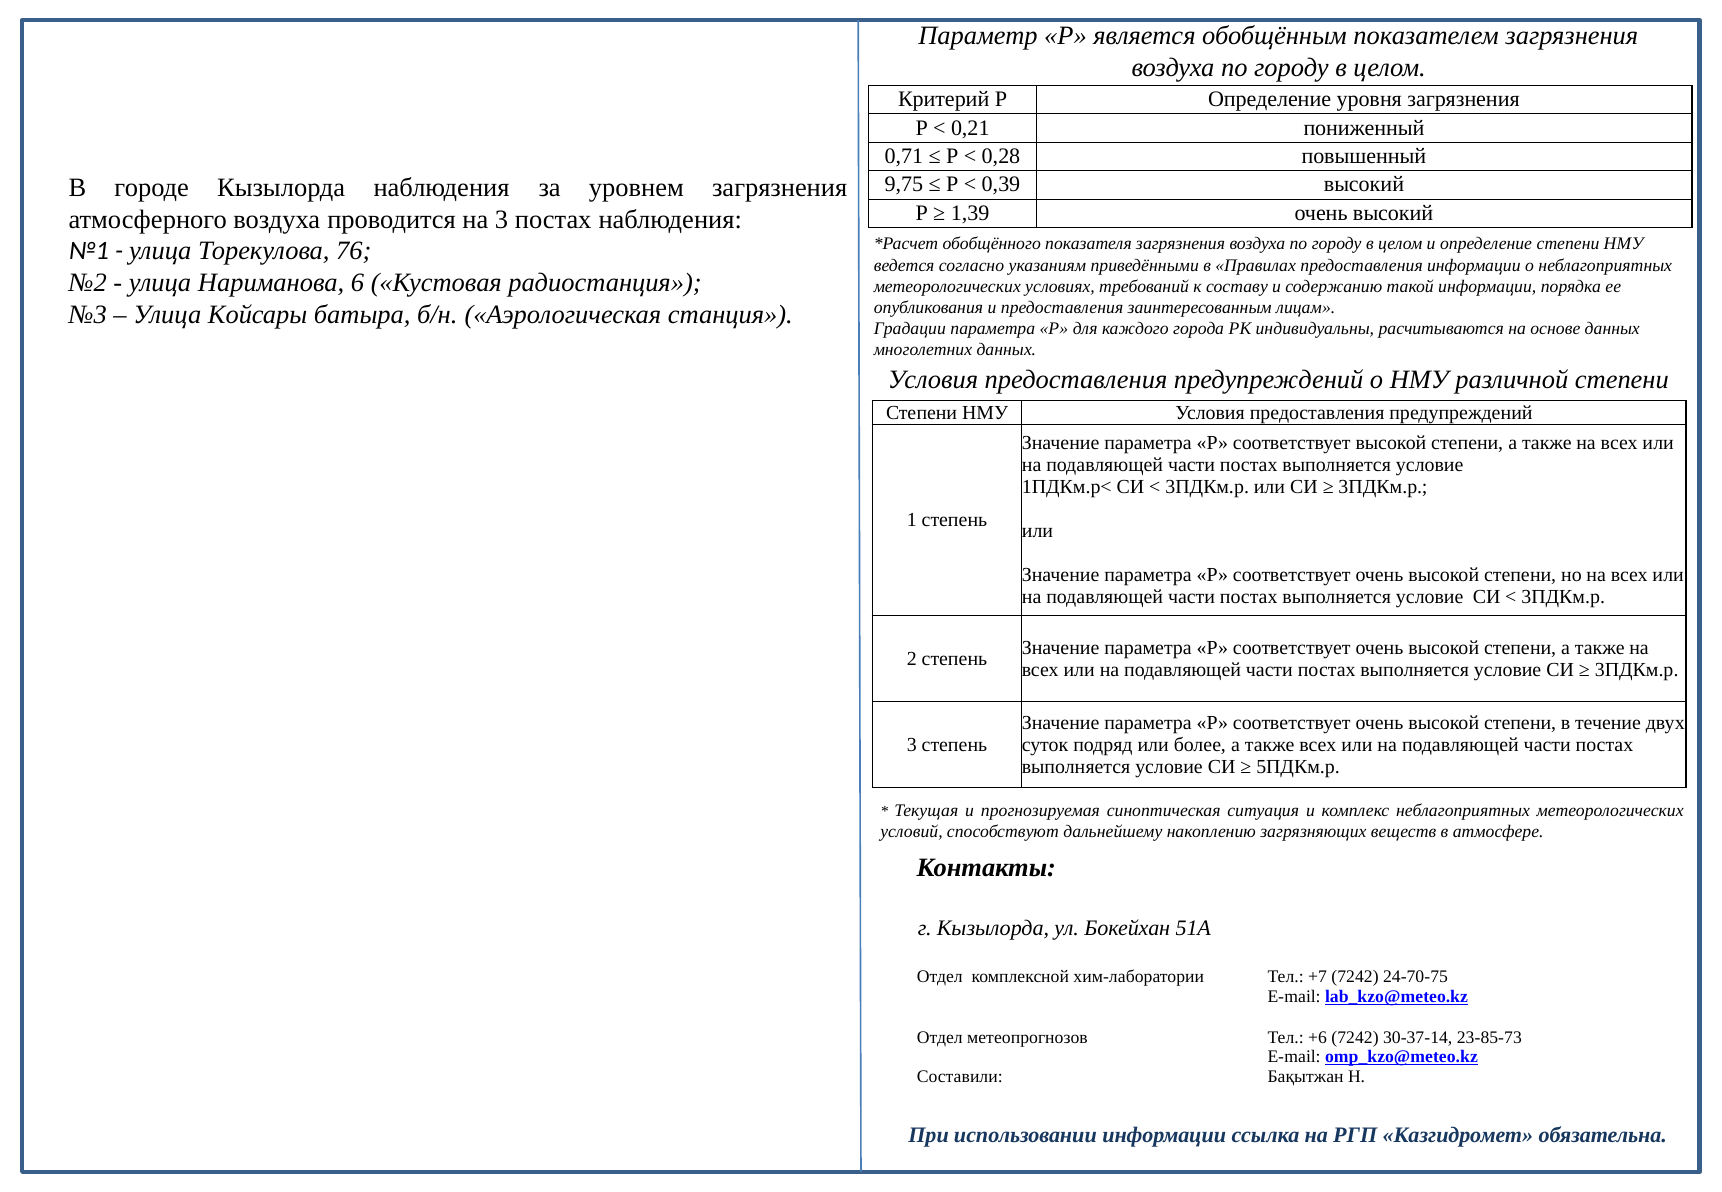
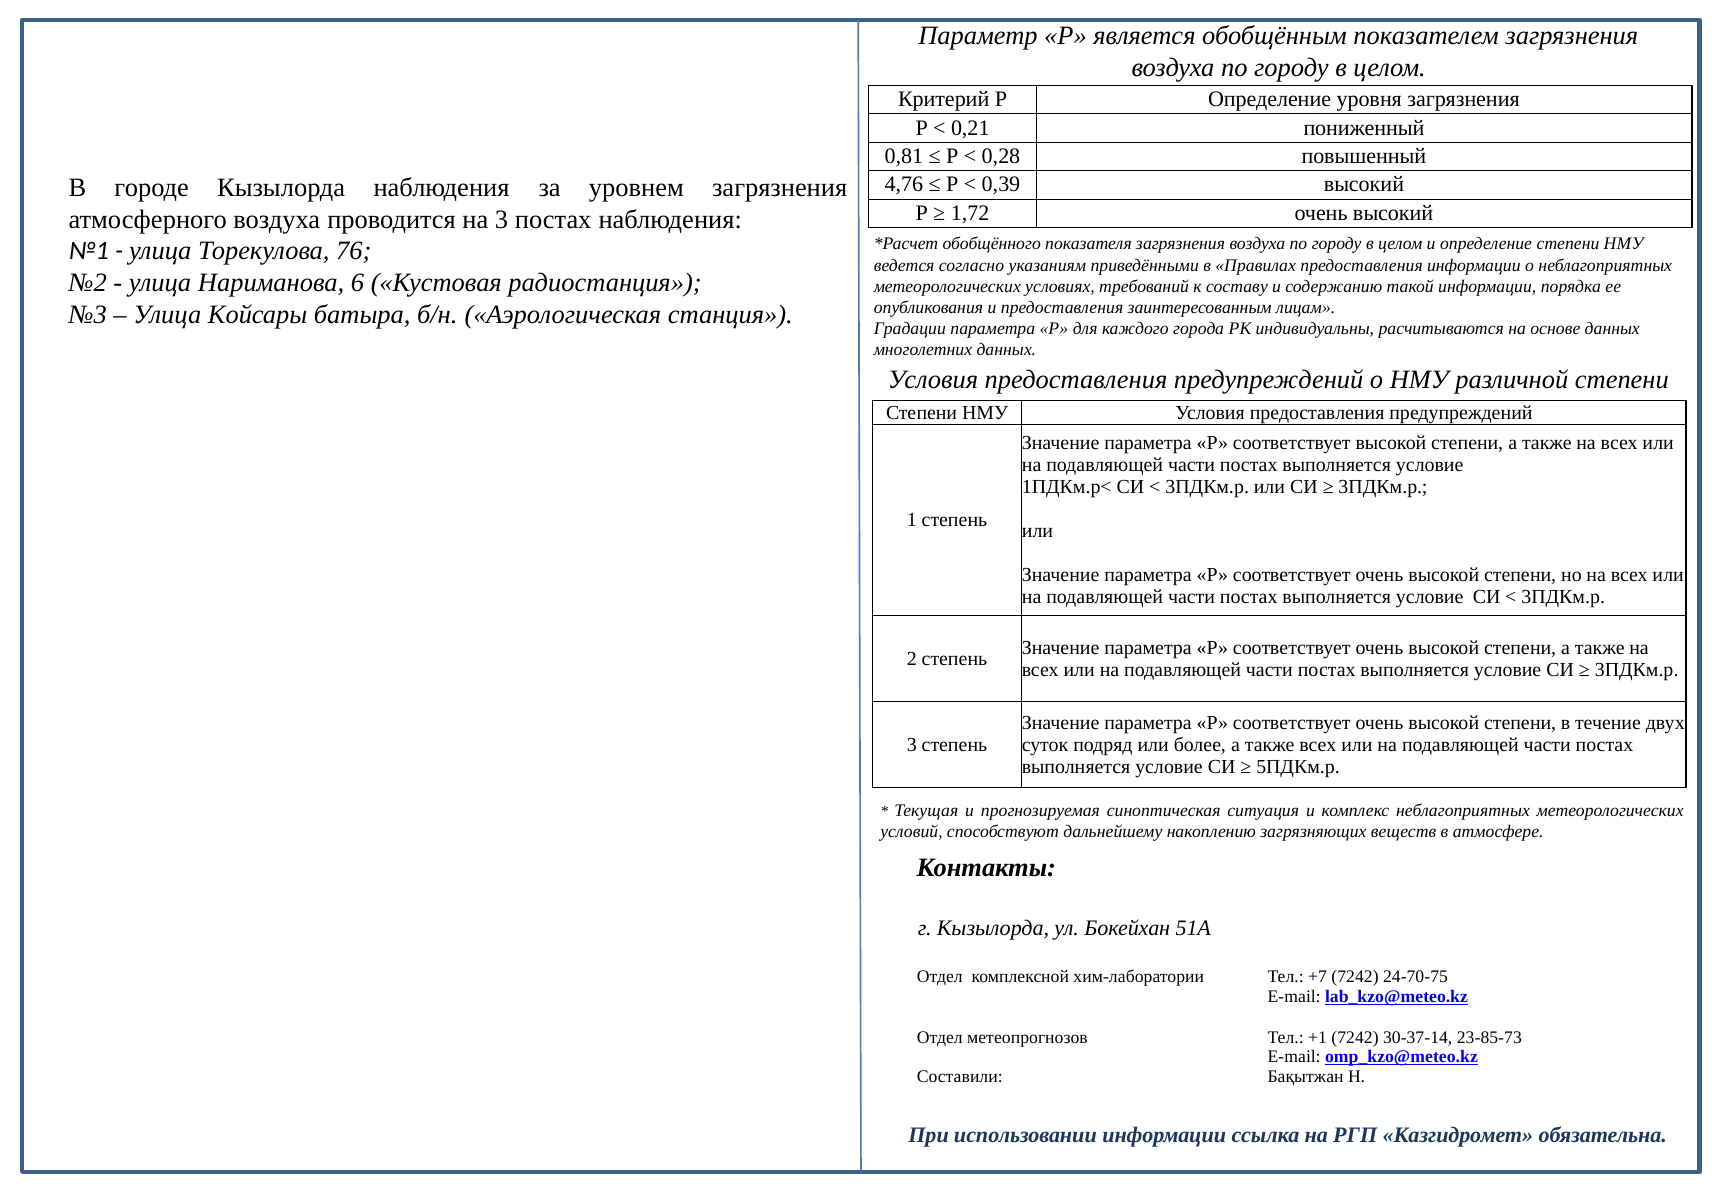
0,71: 0,71 -> 0,81
9,75: 9,75 -> 4,76
1,39: 1,39 -> 1,72
+6: +6 -> +1
